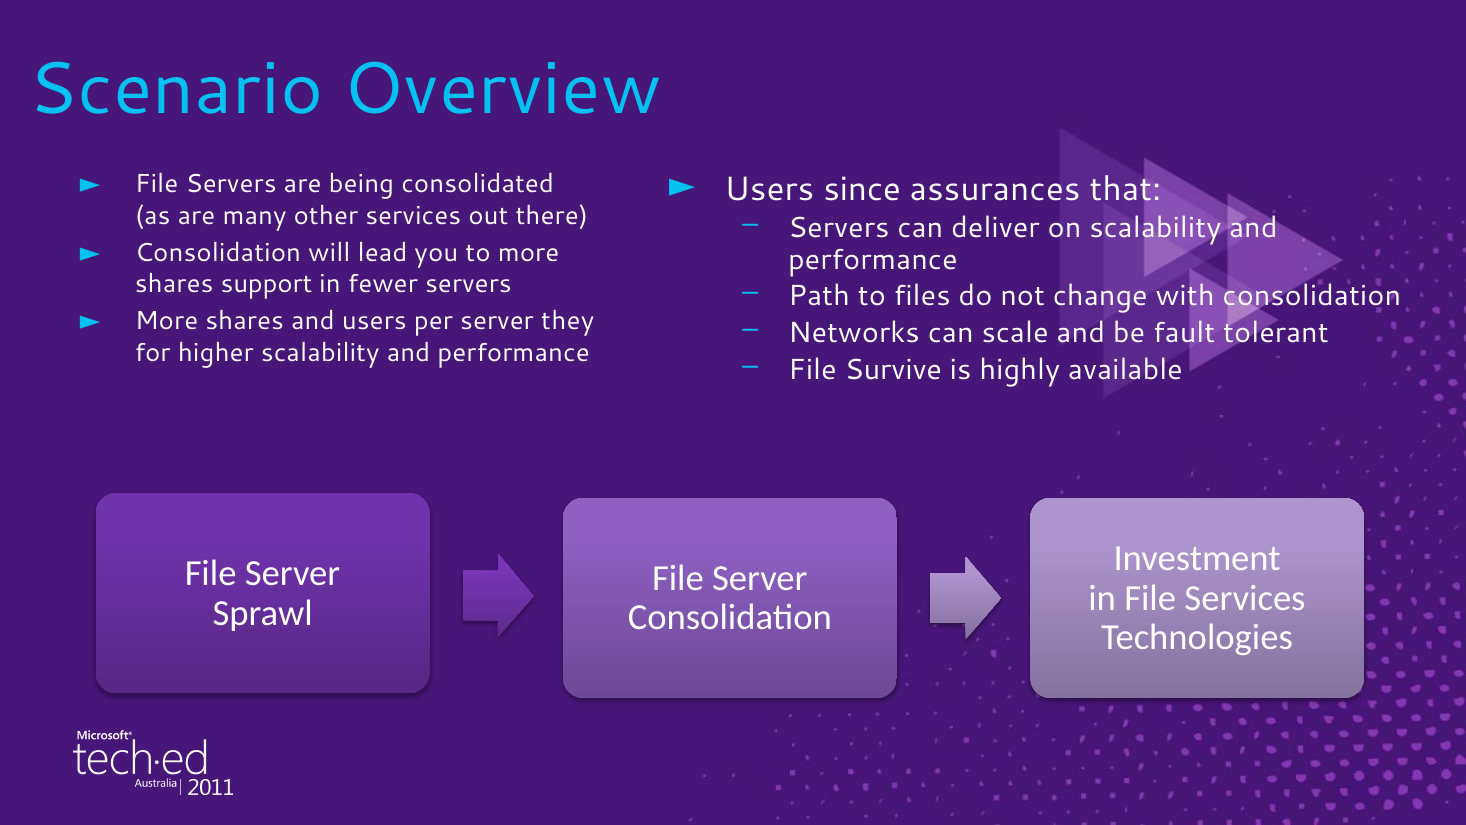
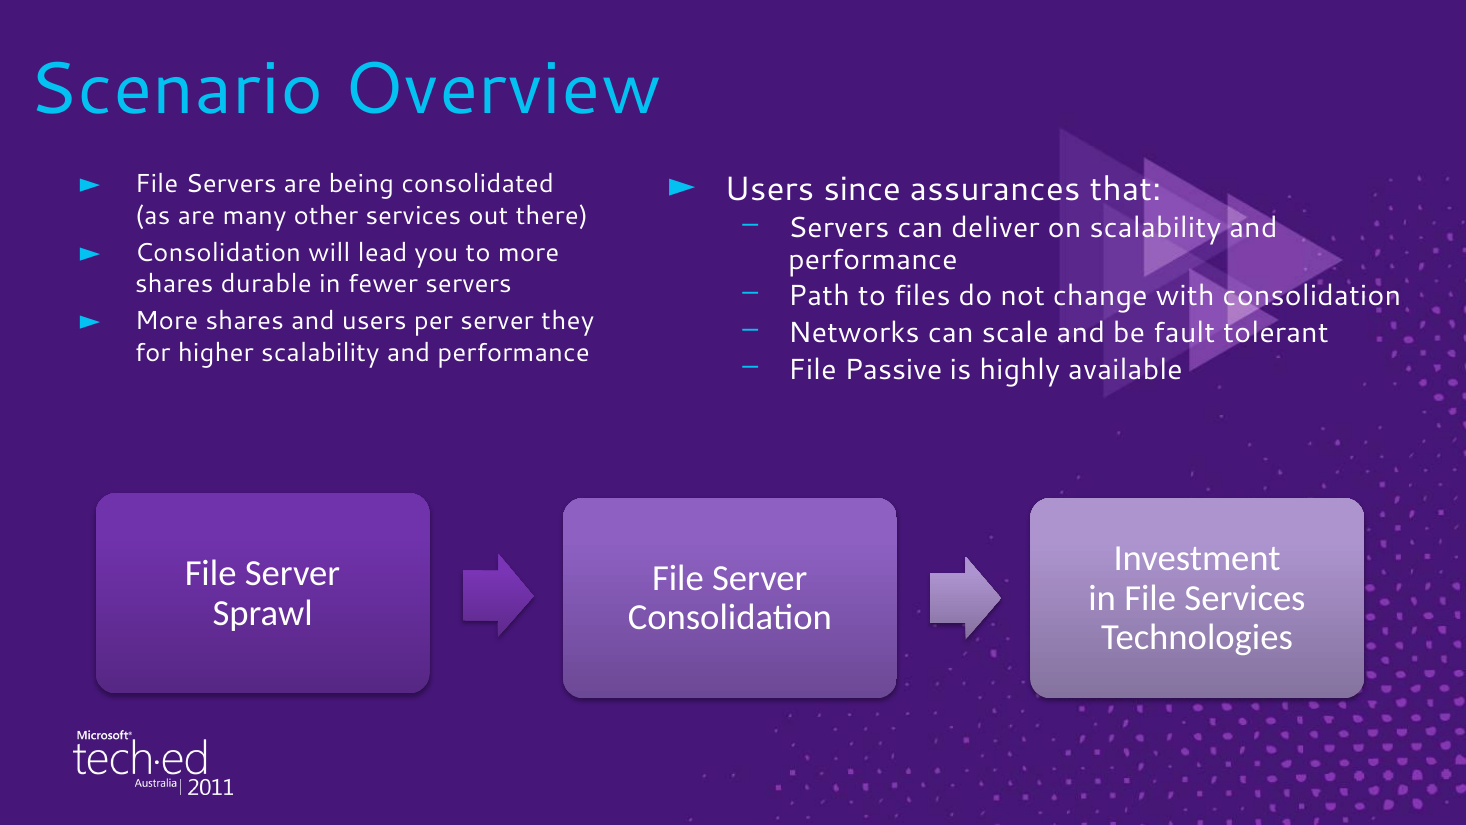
support: support -> durable
Survive: Survive -> Passive
